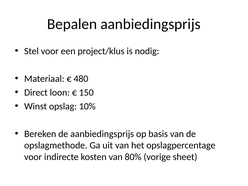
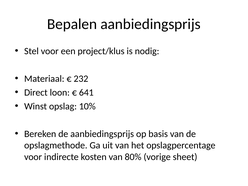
480: 480 -> 232
150: 150 -> 641
